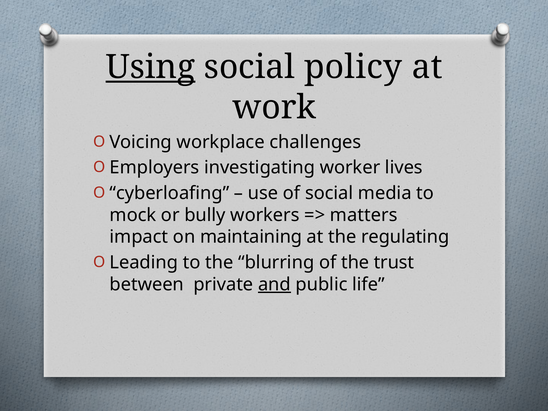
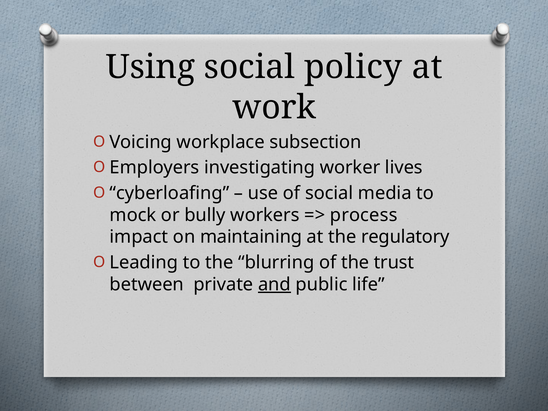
Using underline: present -> none
challenges: challenges -> subsection
matters: matters -> process
regulating: regulating -> regulatory
